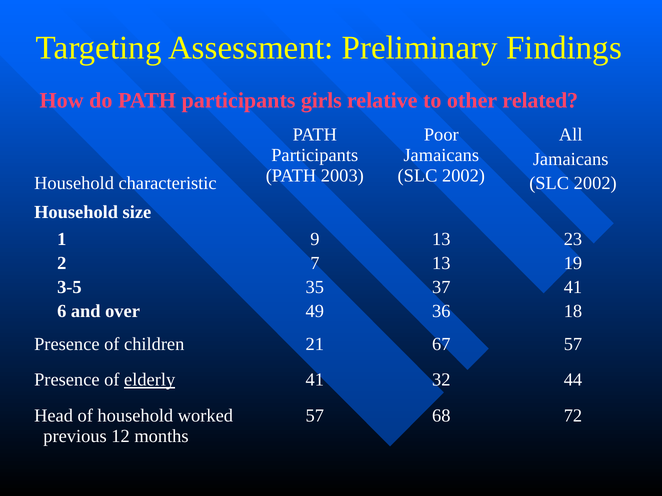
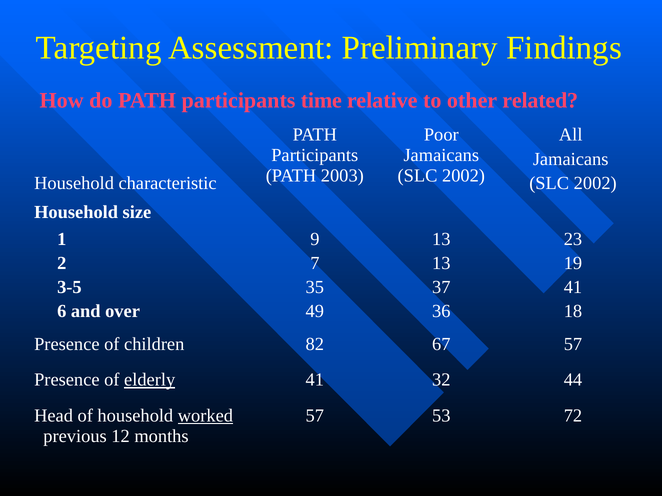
girls: girls -> time
21: 21 -> 82
worked underline: none -> present
68: 68 -> 53
